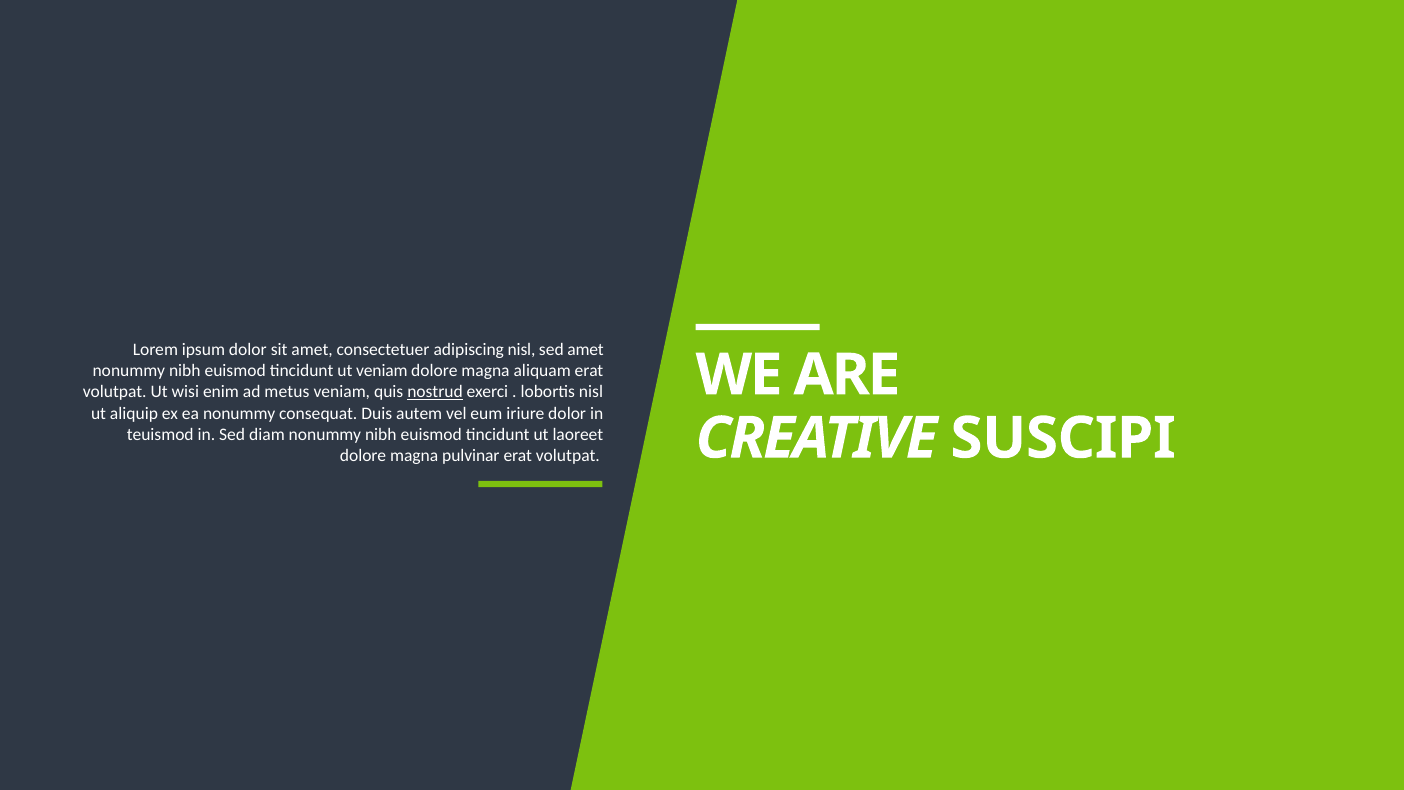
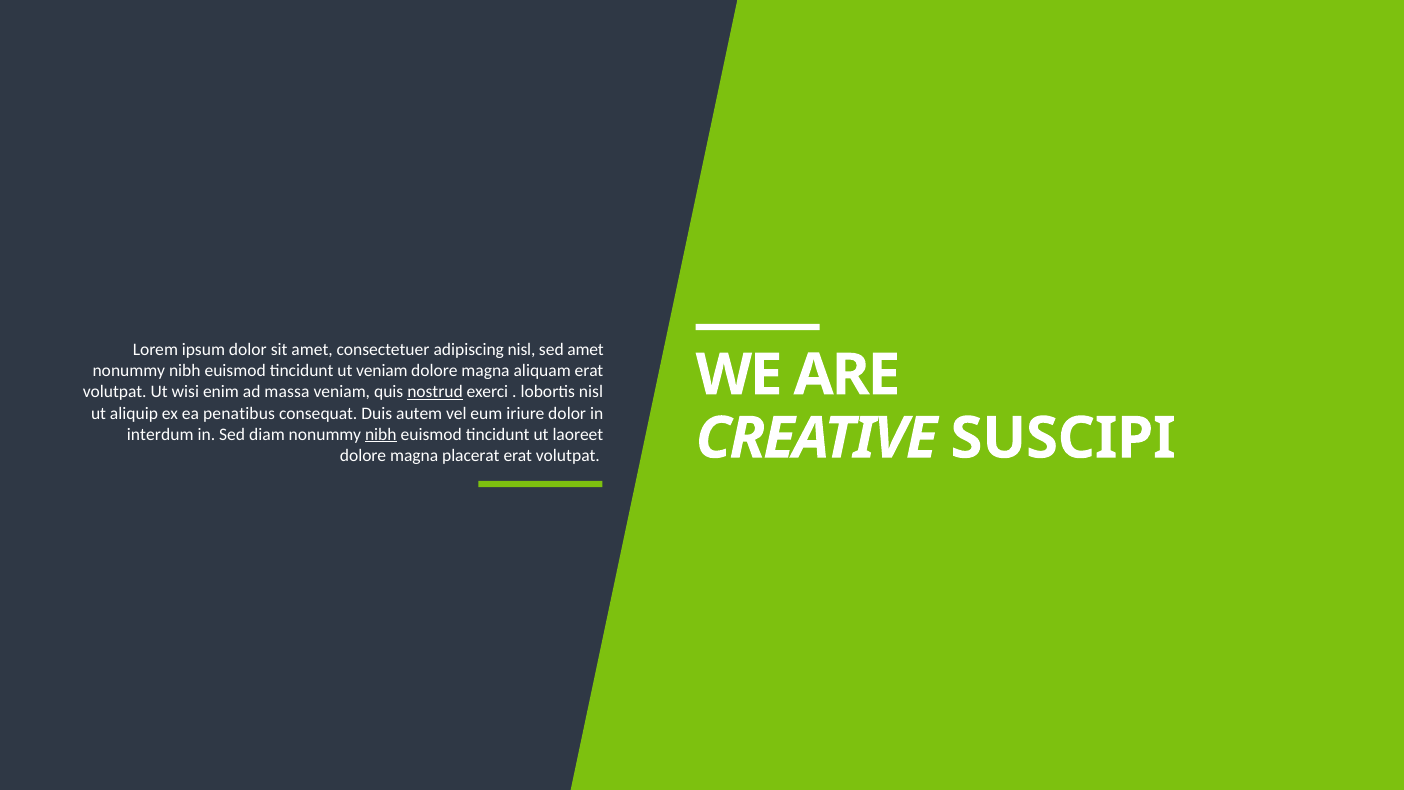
metus: metus -> massa
ea nonummy: nonummy -> penatibus
teuismod: teuismod -> interdum
nibh at (381, 434) underline: none -> present
pulvinar: pulvinar -> placerat
